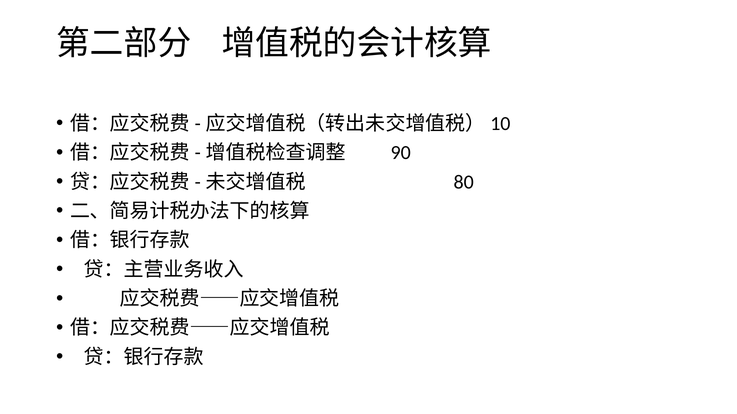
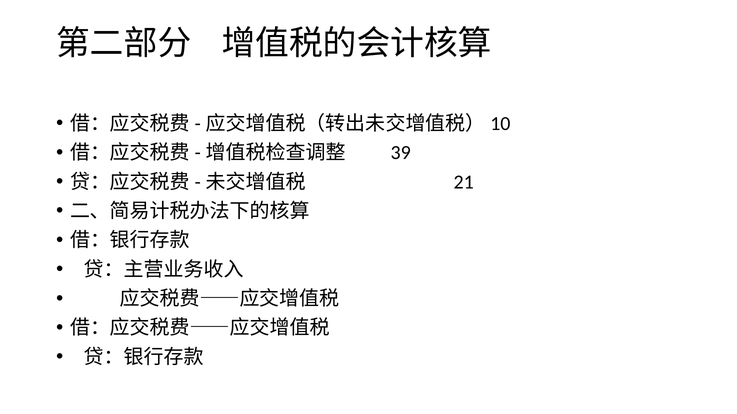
90: 90 -> 39
80: 80 -> 21
